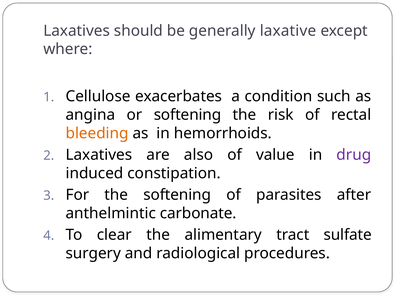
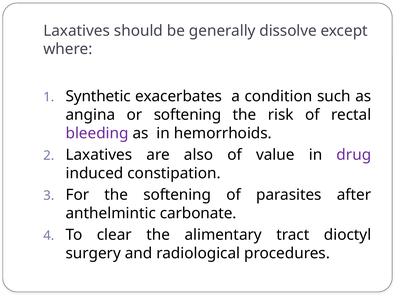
laxative: laxative -> dissolve
Cellulose: Cellulose -> Synthetic
bleeding colour: orange -> purple
sulfate: sulfate -> dioctyl
